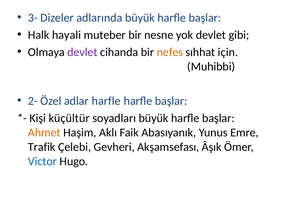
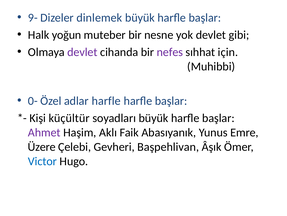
3-: 3- -> 9-
adlarında: adlarında -> dinlemek
hayali: hayali -> yoğun
nefes colour: orange -> purple
2-: 2- -> 0-
Ahmet colour: orange -> purple
Trafik: Trafik -> Üzere
Akşamsefası: Akşamsefası -> Başpehlivan
